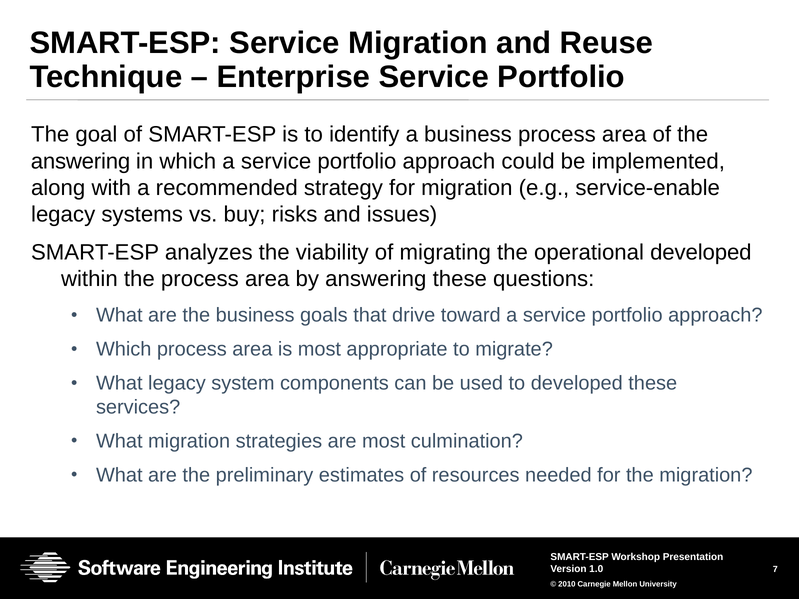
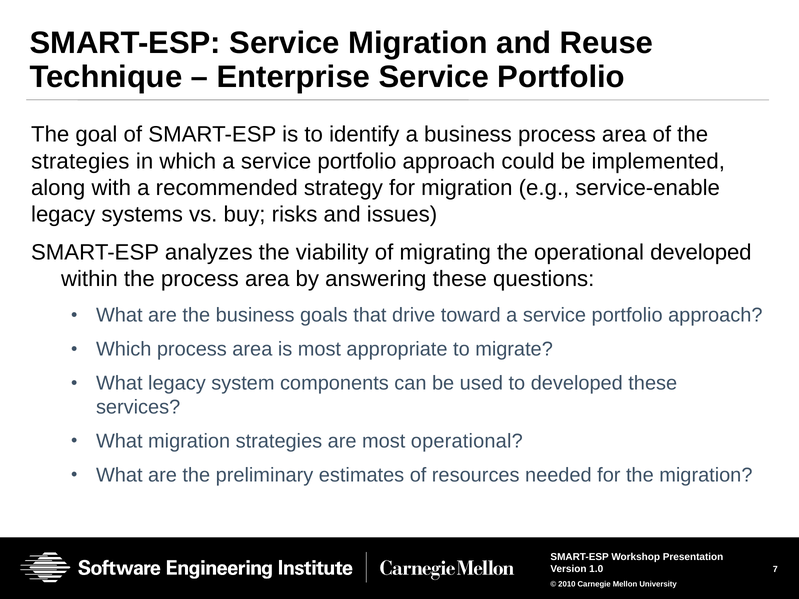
answering at (81, 161): answering -> strategies
most culmination: culmination -> operational
